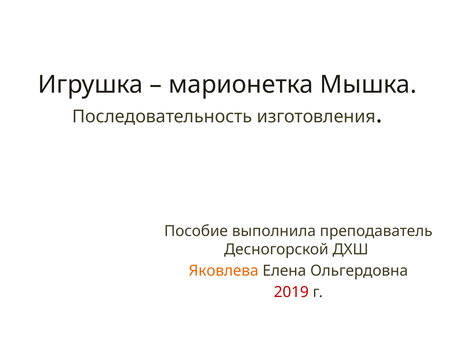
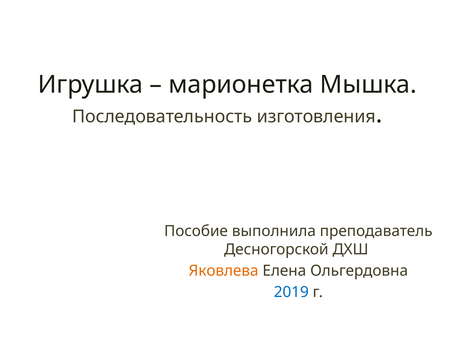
2019 colour: red -> blue
